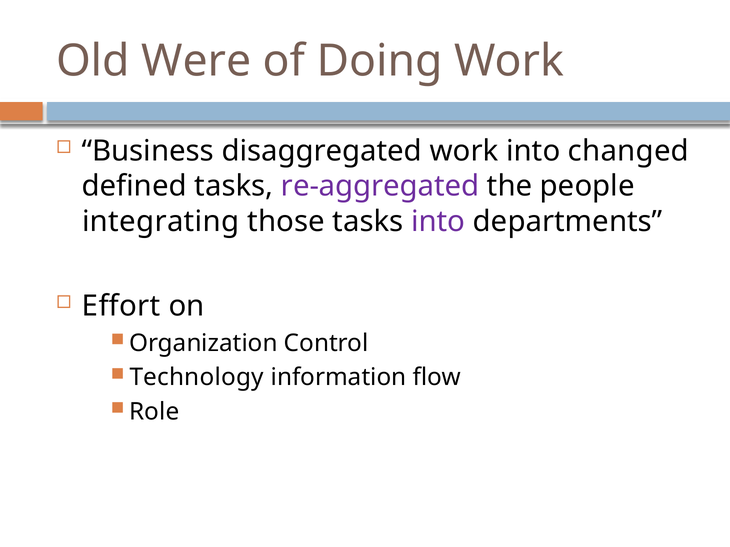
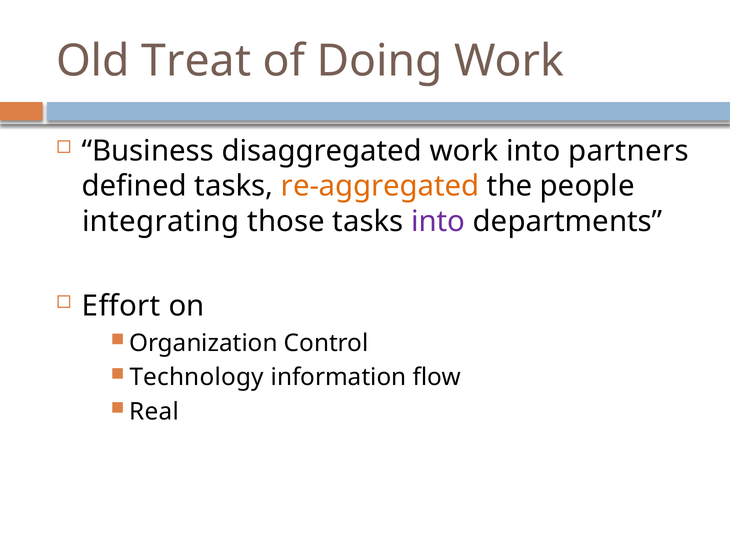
Were: Were -> Treat
changed: changed -> partners
re-aggregated colour: purple -> orange
Role: Role -> Real
